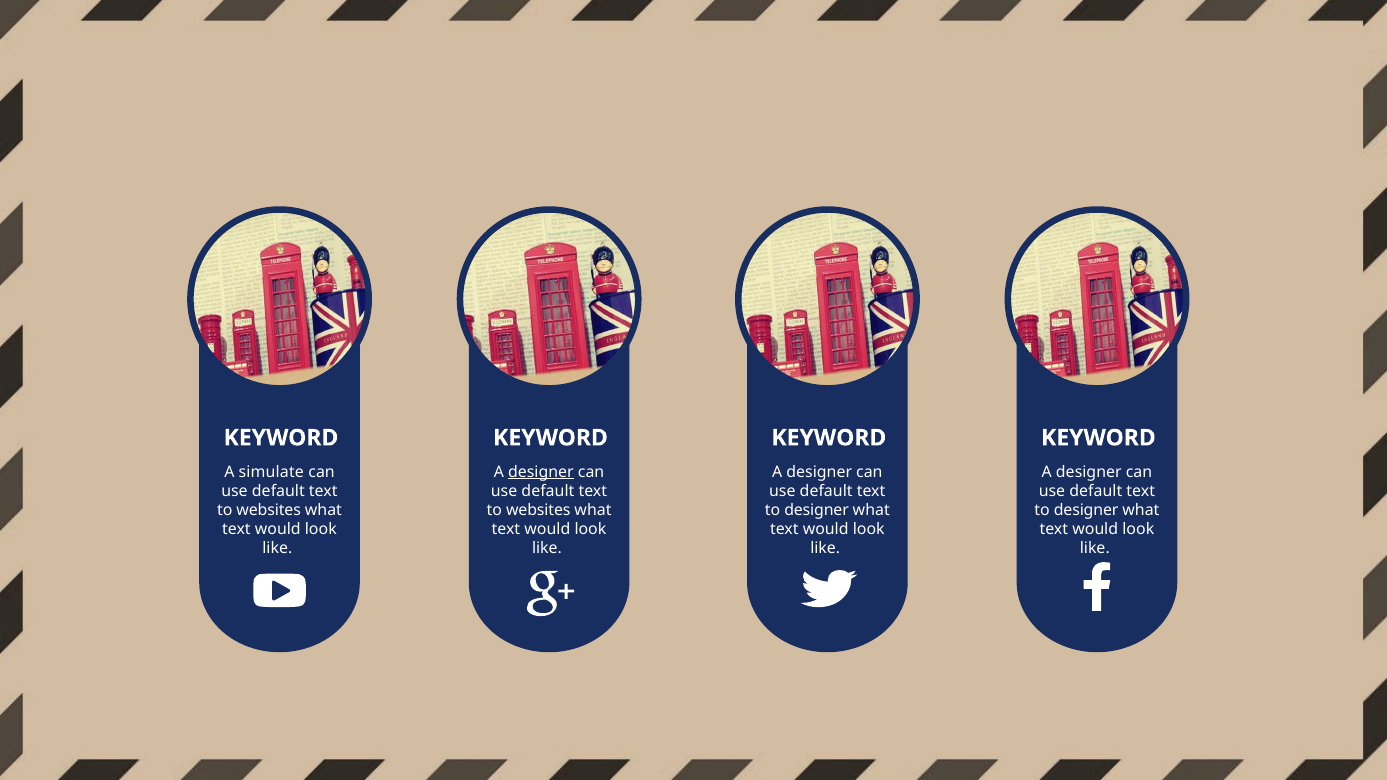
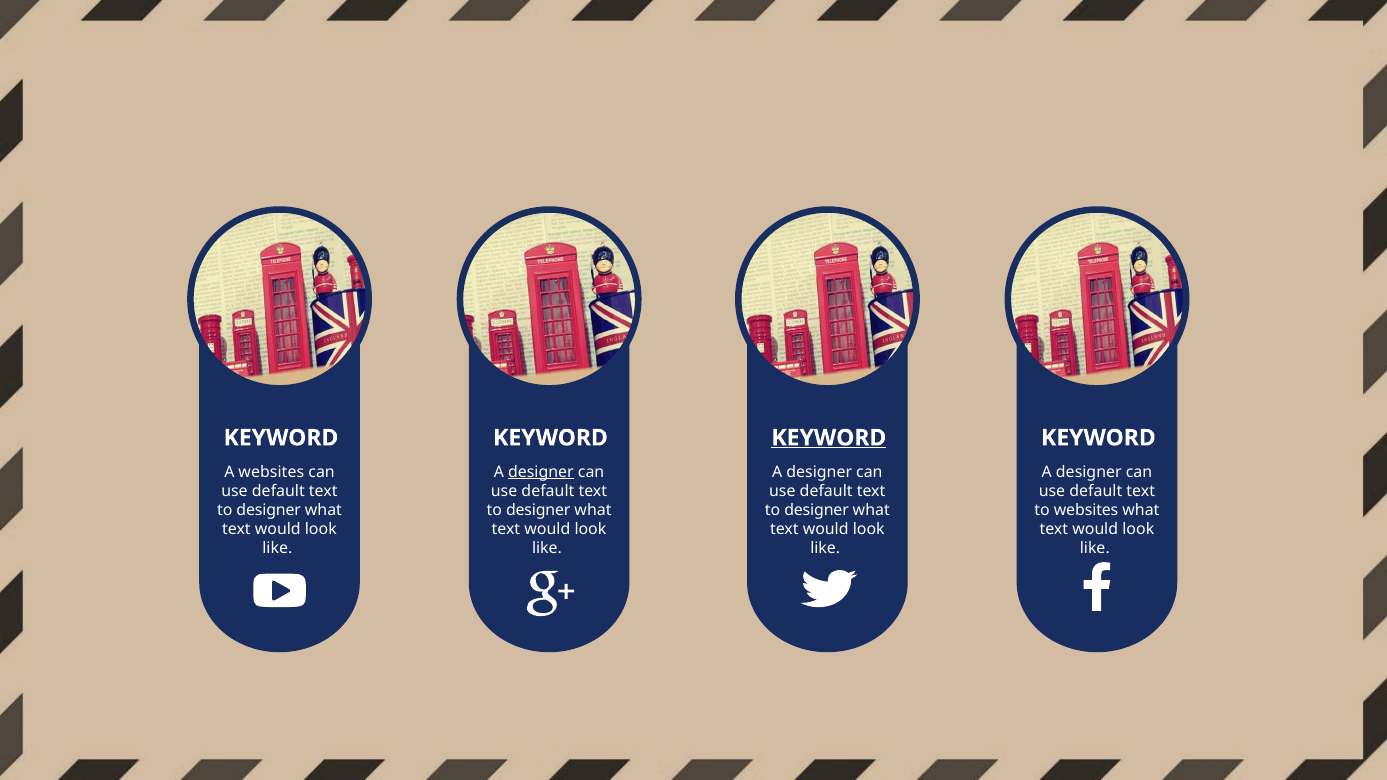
KEYWORD at (829, 438) underline: none -> present
A simulate: simulate -> websites
websites at (269, 510): websites -> designer
websites at (538, 510): websites -> designer
designer at (1086, 510): designer -> websites
